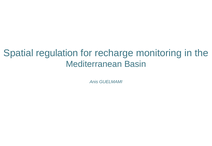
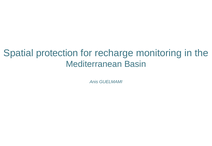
regulation: regulation -> protection
